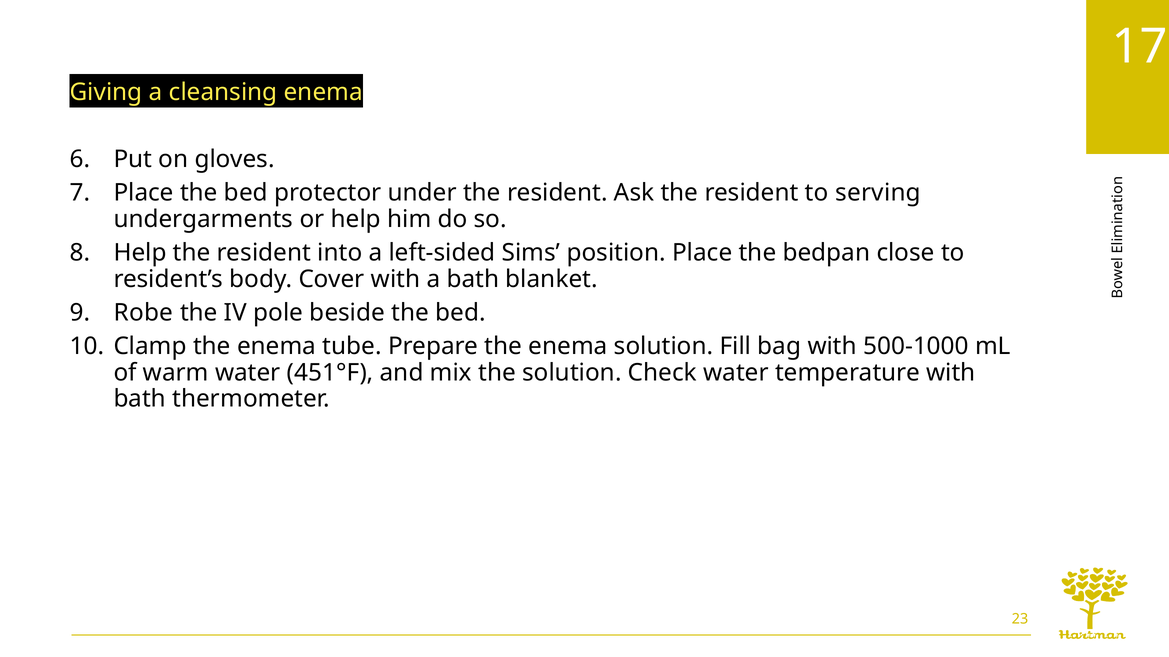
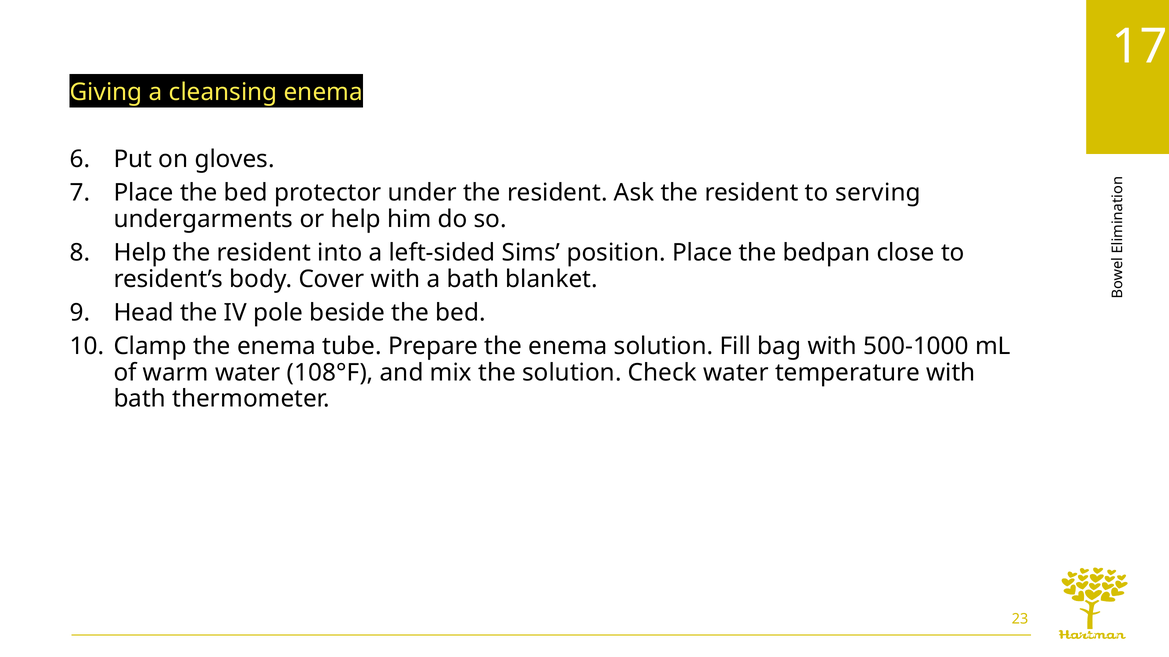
Robe: Robe -> Head
451°F: 451°F -> 108°F
